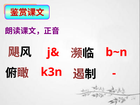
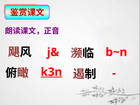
k3n underline: none -> present
